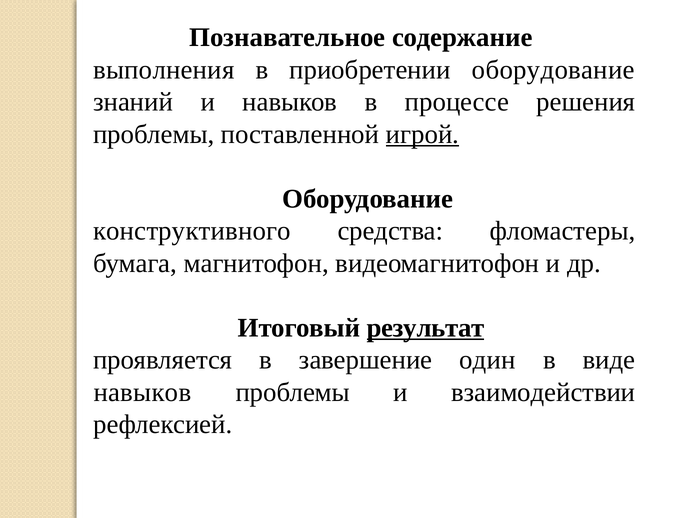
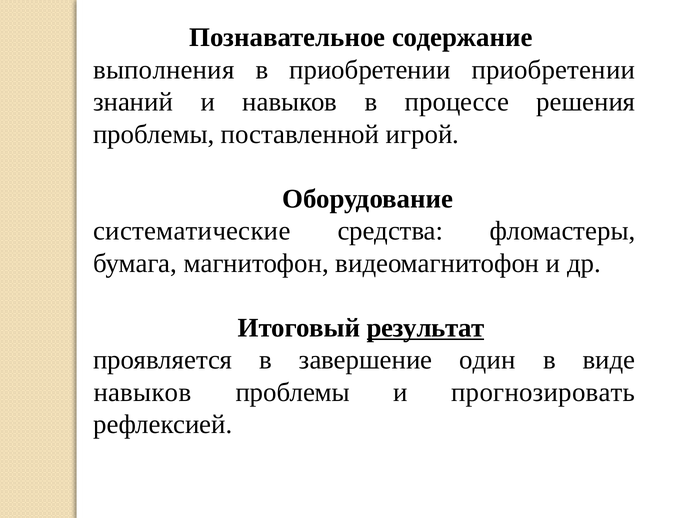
приобретении оборудование: оборудование -> приобретении
игрой underline: present -> none
конструктивного: конструктивного -> систематические
взаимодействии: взаимодействии -> прогнозировать
